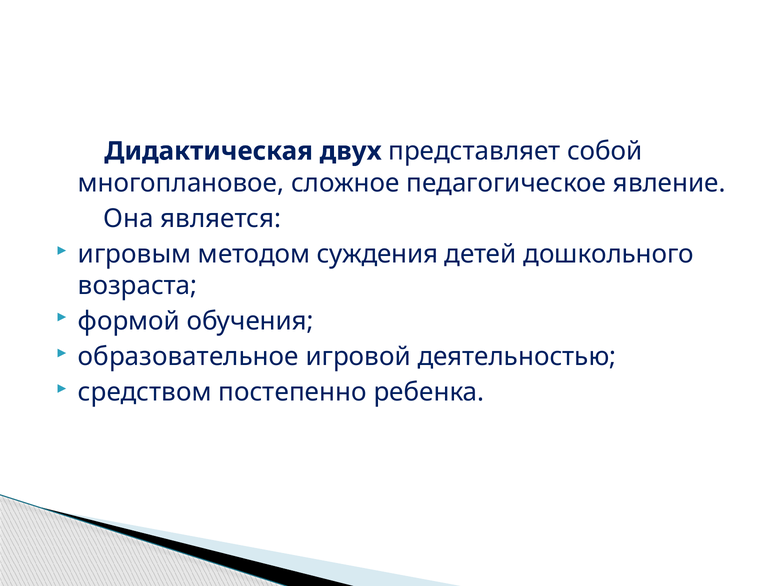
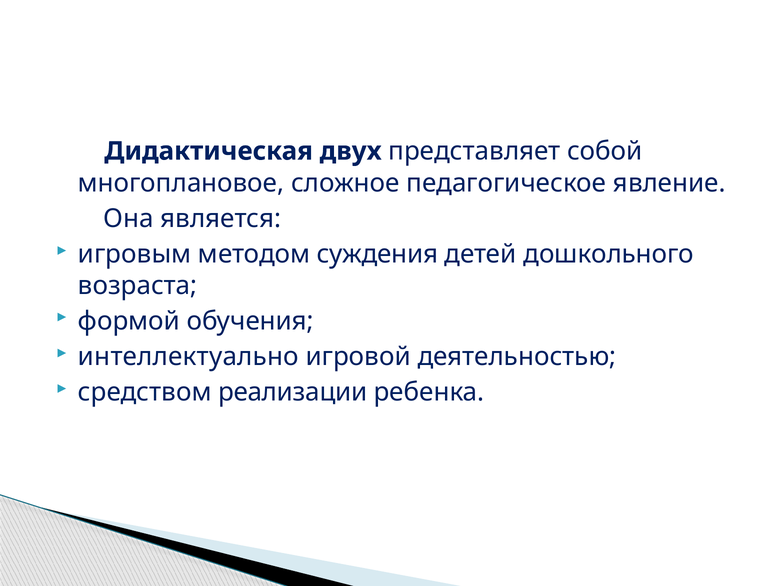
образовательное: образовательное -> интеллектуально
постепенно: постепенно -> реализации
